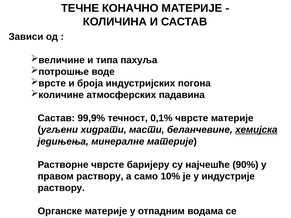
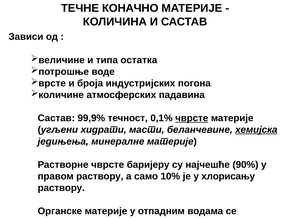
пахуља: пахуља -> остатка
чврсте at (192, 118) underline: none -> present
индустрије: индустрије -> хлорисању
